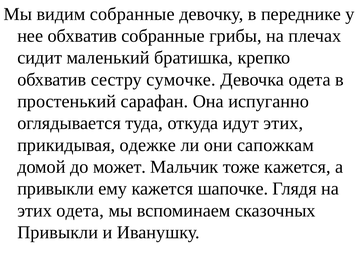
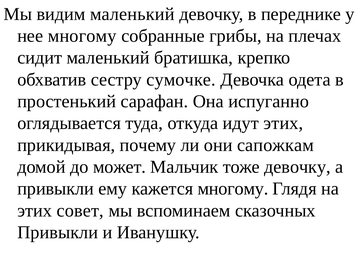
видим собранные: собранные -> маленький
нее обхватив: обхватив -> многому
одежке: одежке -> почему
тоже кажется: кажется -> девочку
кажется шапочке: шапочке -> многому
этих одета: одета -> совет
